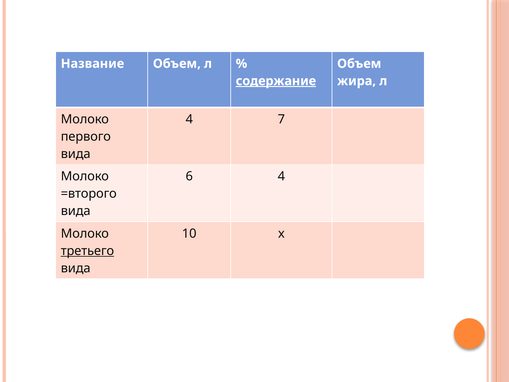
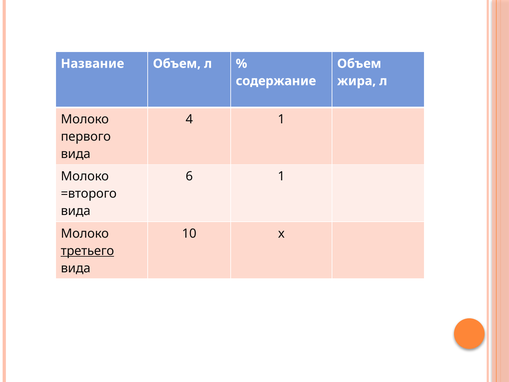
содержание underline: present -> none
4 7: 7 -> 1
6 4: 4 -> 1
